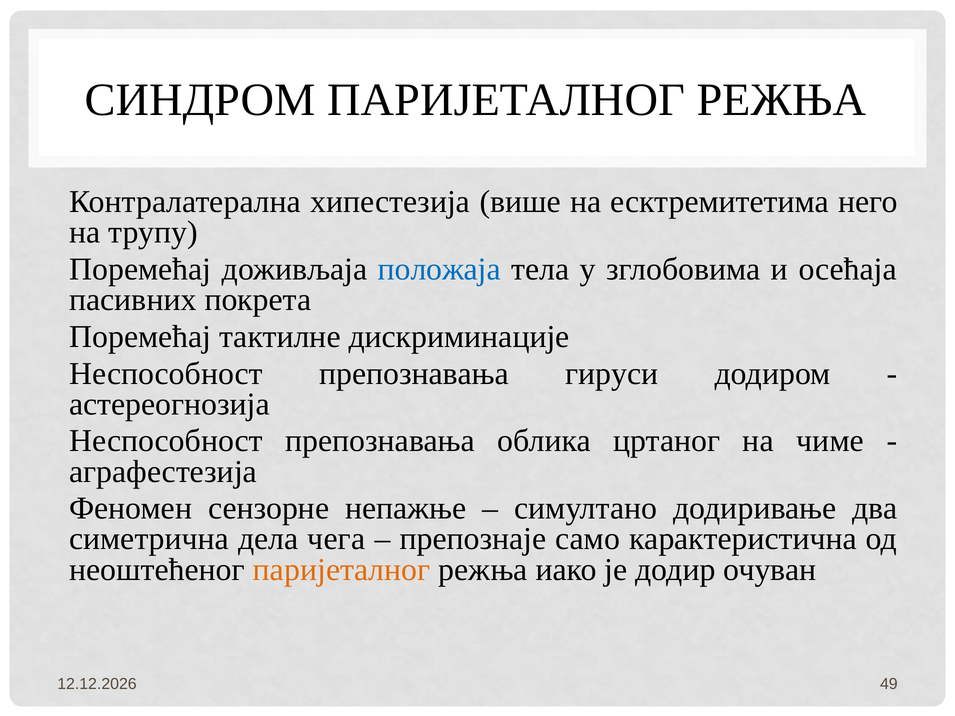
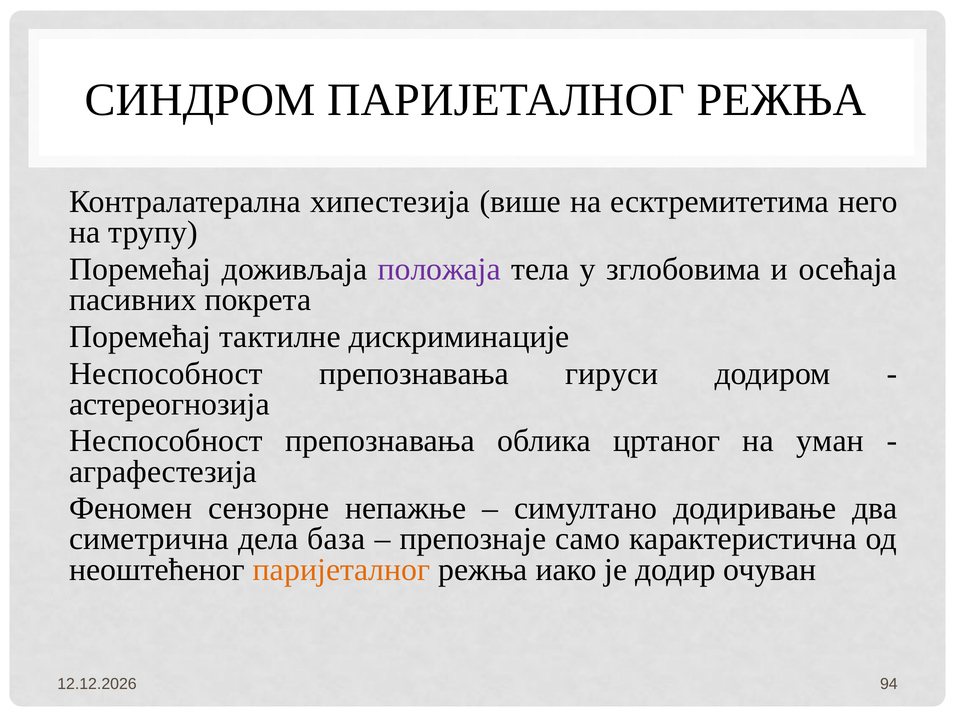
положаја colour: blue -> purple
чиме: чиме -> уман
чега: чега -> база
49: 49 -> 94
